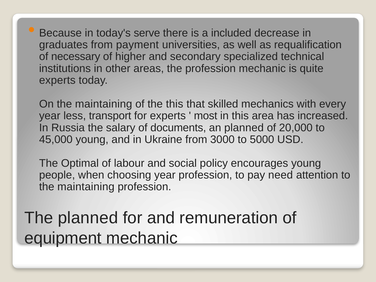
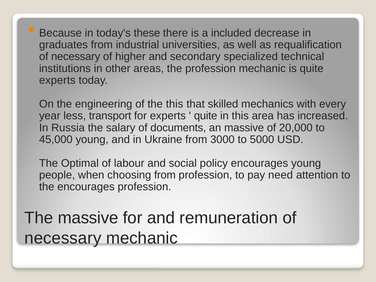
serve: serve -> these
payment: payment -> industrial
On the maintaining: maintaining -> engineering
most at (206, 116): most -> quite
an planned: planned -> massive
choosing year: year -> from
maintaining at (86, 187): maintaining -> encourages
The planned: planned -> massive
equipment at (63, 238): equipment -> necessary
